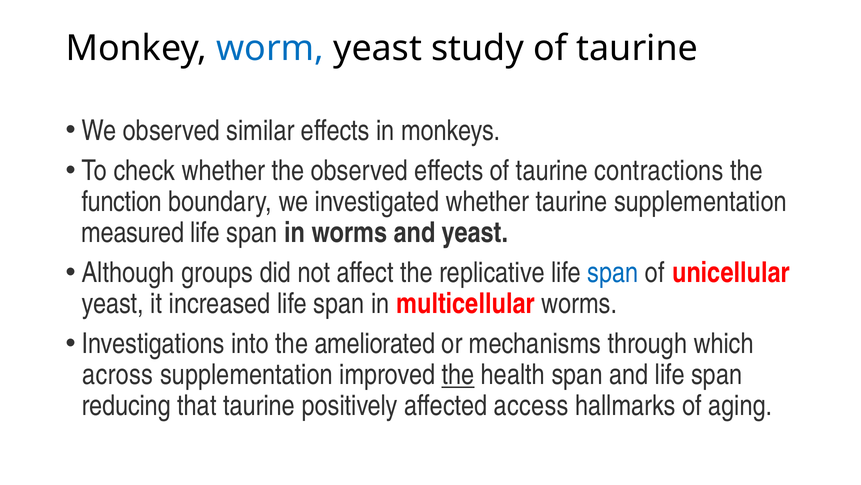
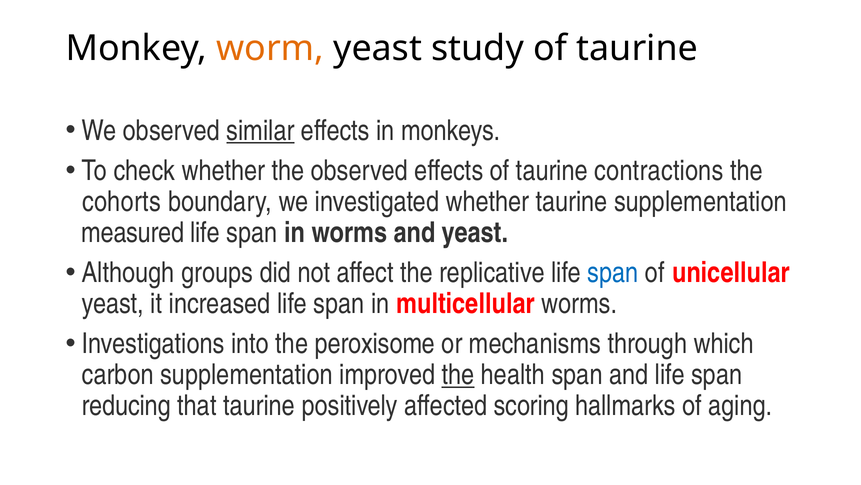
worm colour: blue -> orange
similar underline: none -> present
function: function -> cohorts
ameliorated: ameliorated -> peroxisome
across: across -> carbon
access: access -> scoring
